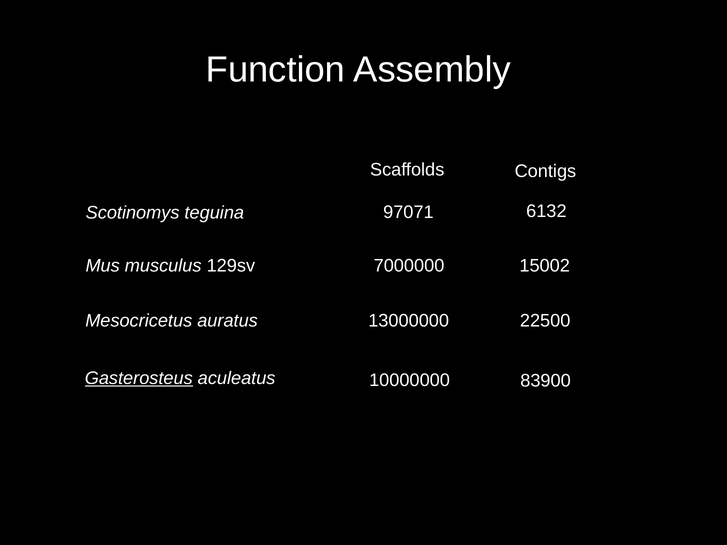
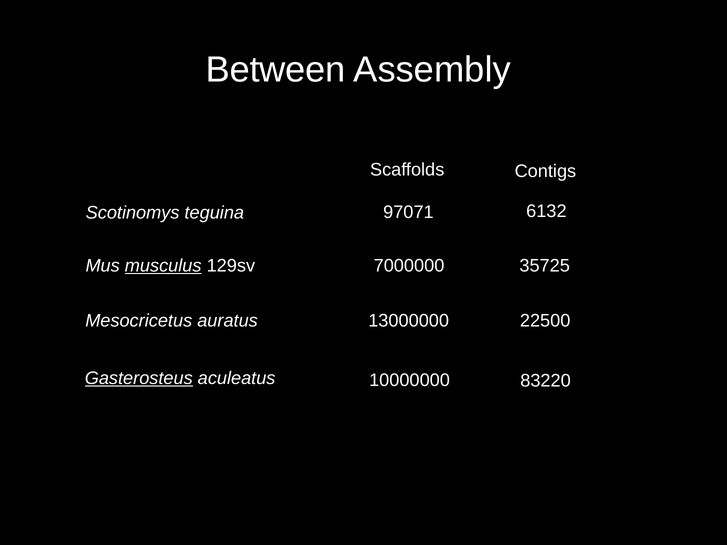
Function: Function -> Between
musculus underline: none -> present
15002: 15002 -> 35725
83900: 83900 -> 83220
